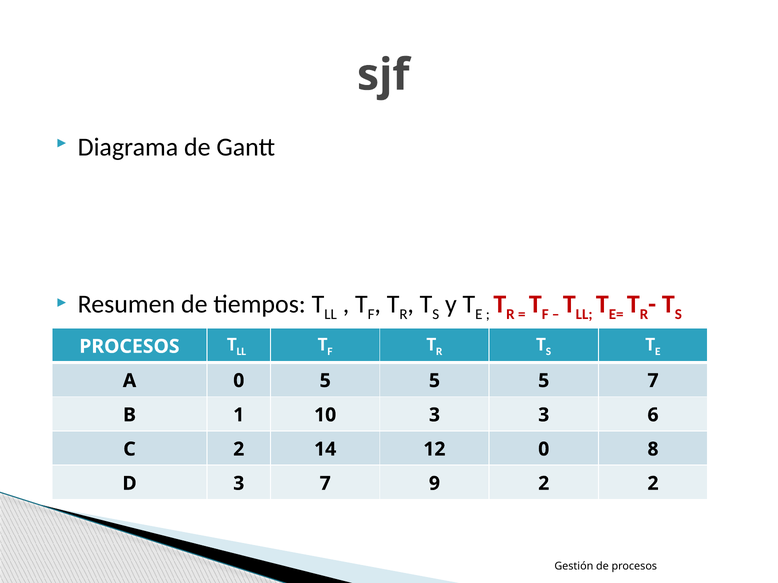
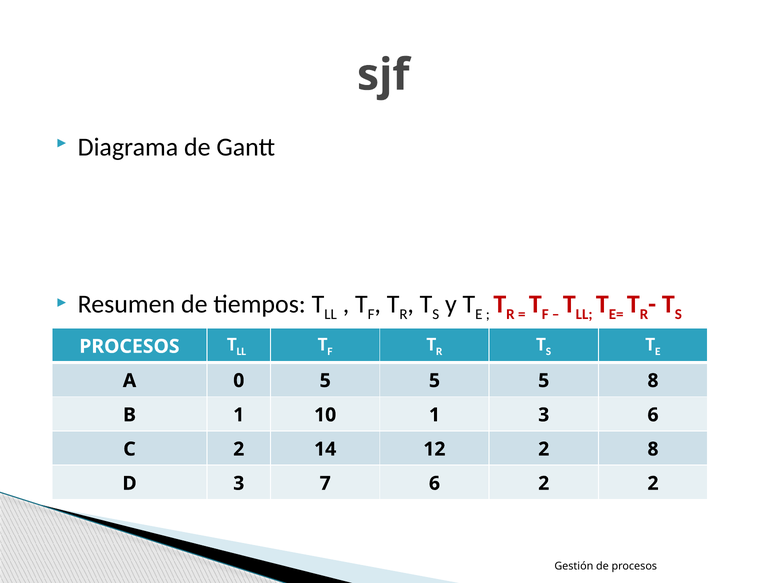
5 7: 7 -> 8
10 3: 3 -> 1
12 0: 0 -> 2
7 9: 9 -> 6
